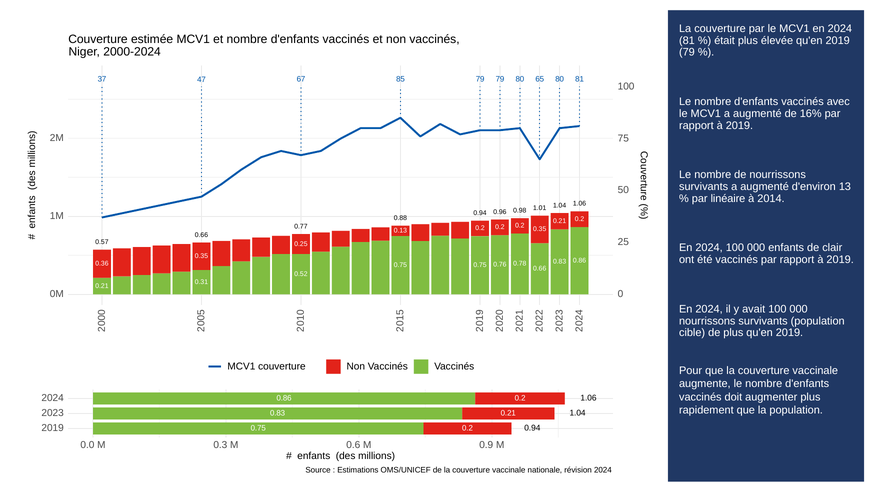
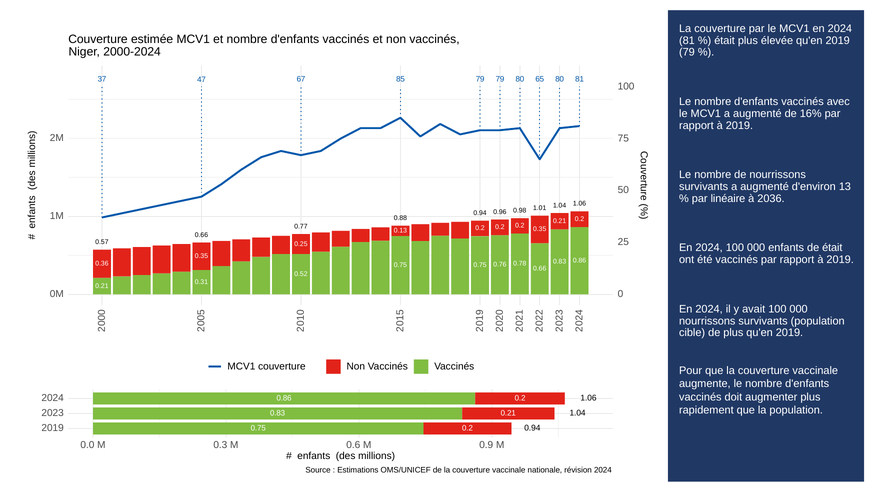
2014: 2014 -> 2036
de clair: clair -> était
